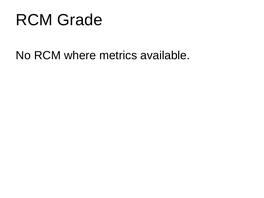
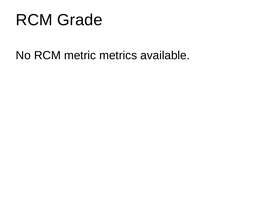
where: where -> metric
